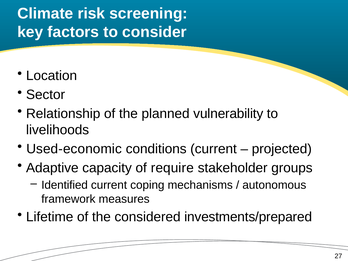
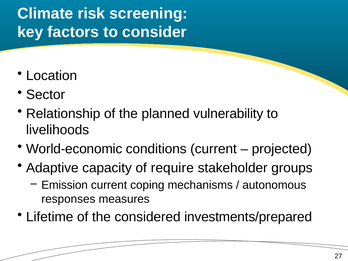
Used-economic: Used-economic -> World-economic
Identified: Identified -> Emission
framework: framework -> responses
